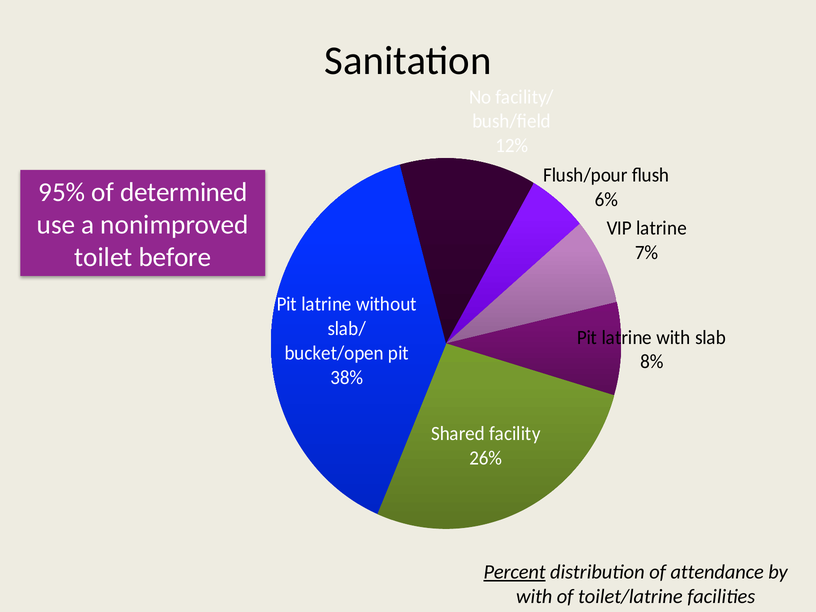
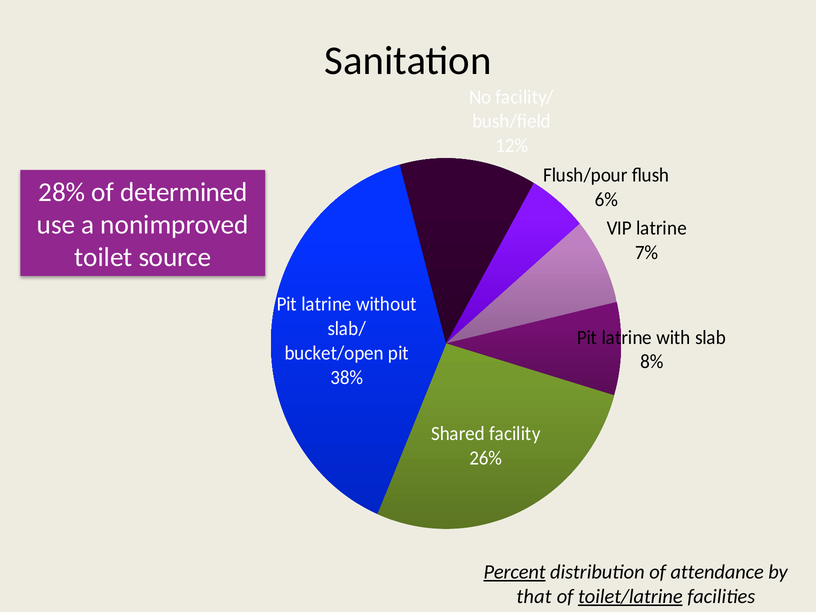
95%: 95% -> 28%
before: before -> source
with at (534, 596): with -> that
toilet/latrine underline: none -> present
